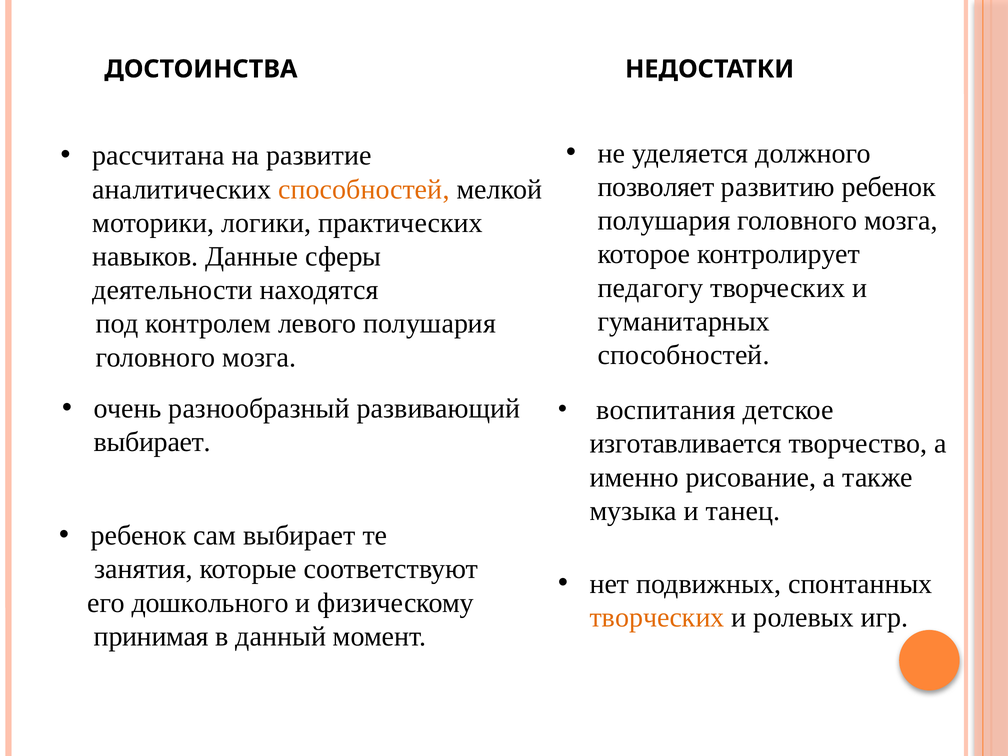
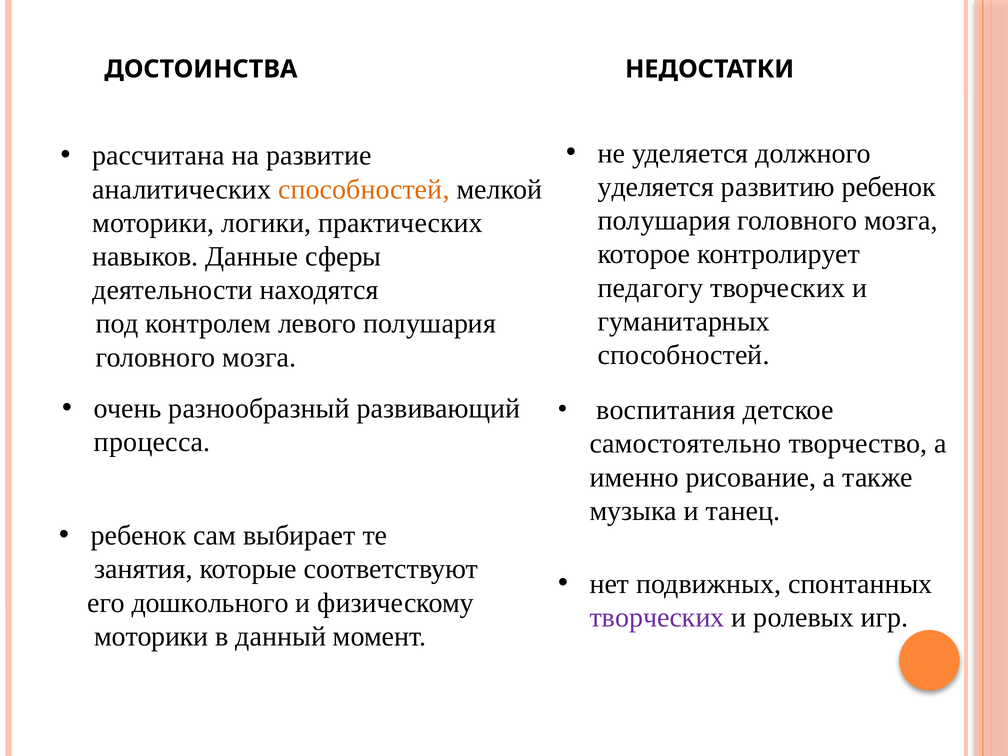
позволяет at (656, 187): позволяет -> уделяется
выбирает at (152, 442): выбирает -> процесса
изготавливается: изготавливается -> самостоятельно
творческих at (657, 617) colour: orange -> purple
принимая at (151, 636): принимая -> моторики
